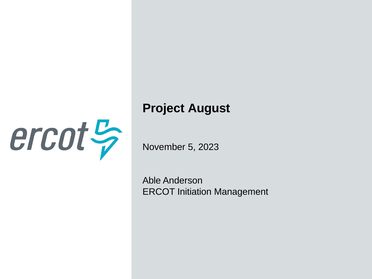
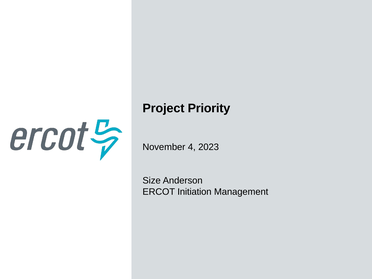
August: August -> Priority
5: 5 -> 4
Able: Able -> Size
